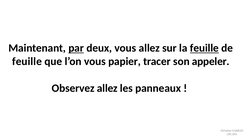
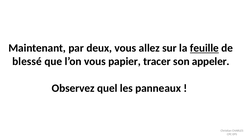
par underline: present -> none
feuille at (27, 62): feuille -> blessé
Observez allez: allez -> quel
